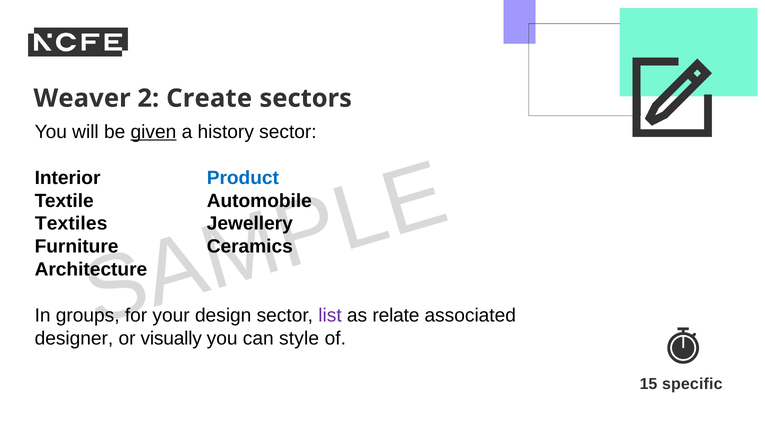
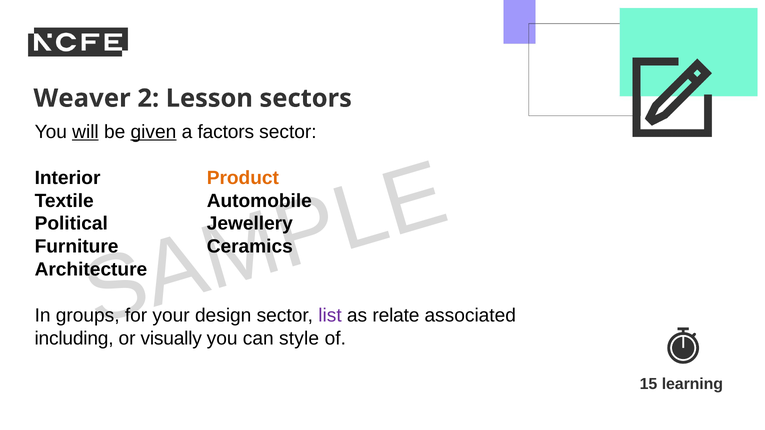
Create: Create -> Lesson
will underline: none -> present
history: history -> factors
Product colour: blue -> orange
Textiles: Textiles -> Political
designer: designer -> including
specific: specific -> learning
